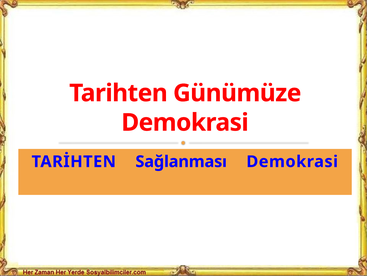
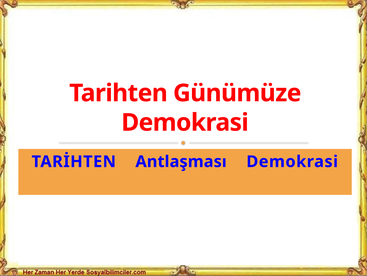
Sağlanması: Sağlanması -> Antlaşması
